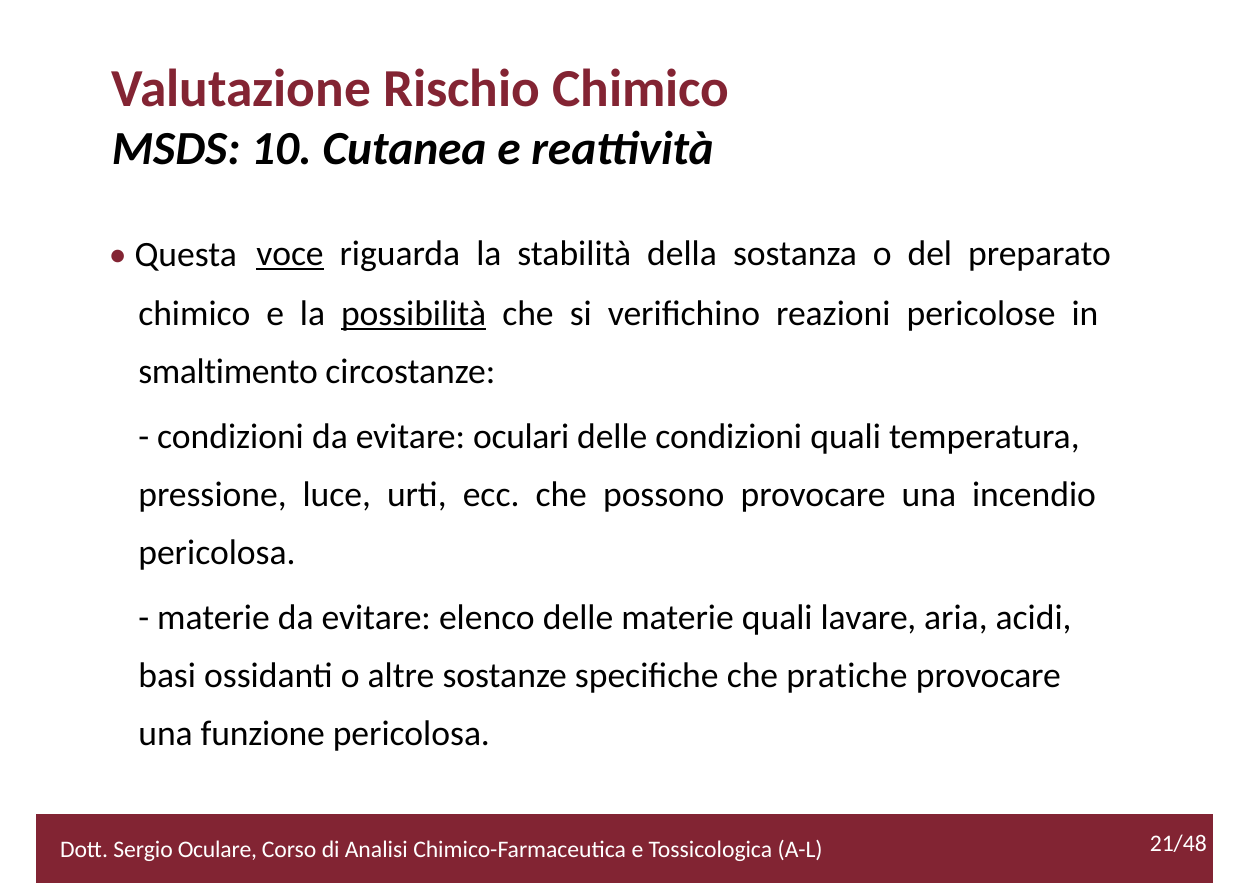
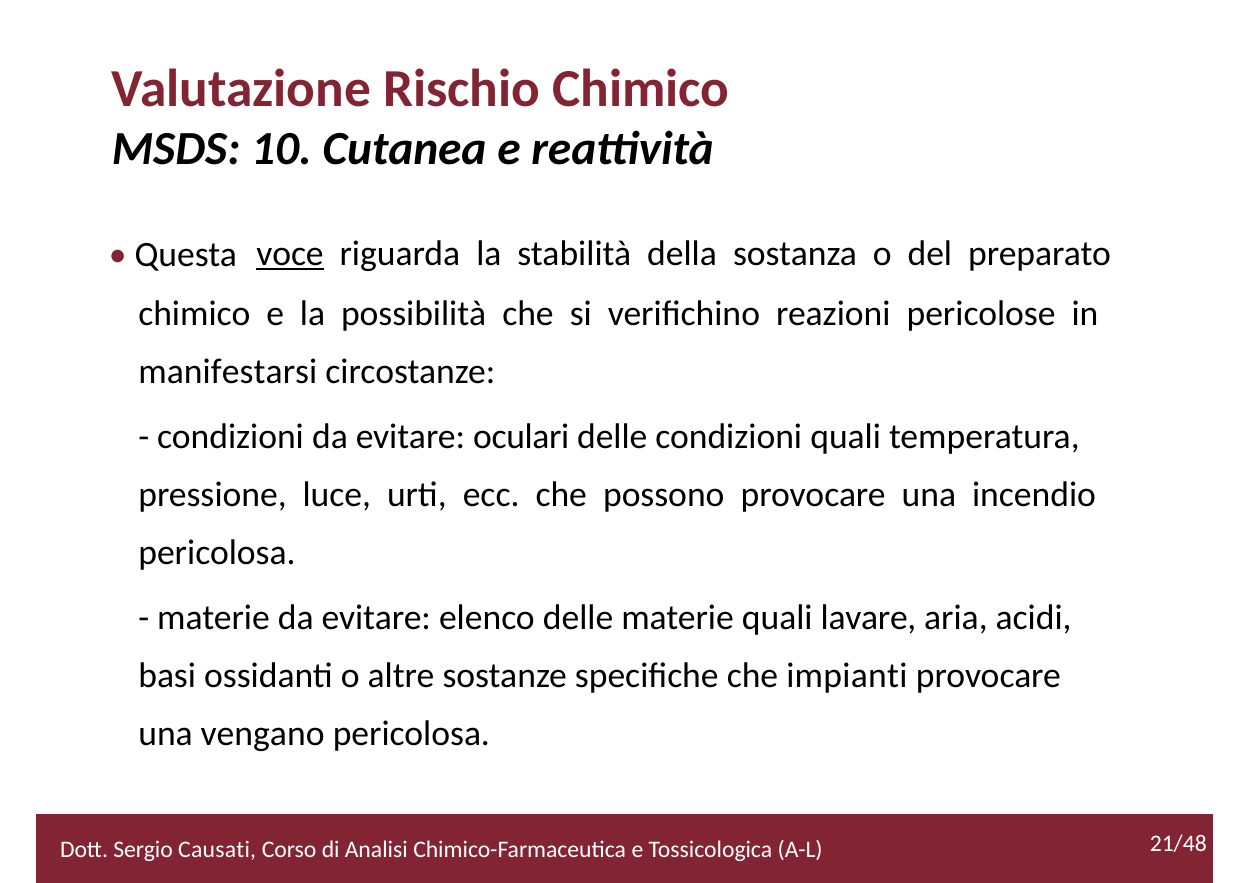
possibilità underline: present -> none
smaltimento: smaltimento -> manifestarsi
pratiche: pratiche -> impianti
funzione: funzione -> vengano
Oculare: Oculare -> Causati
